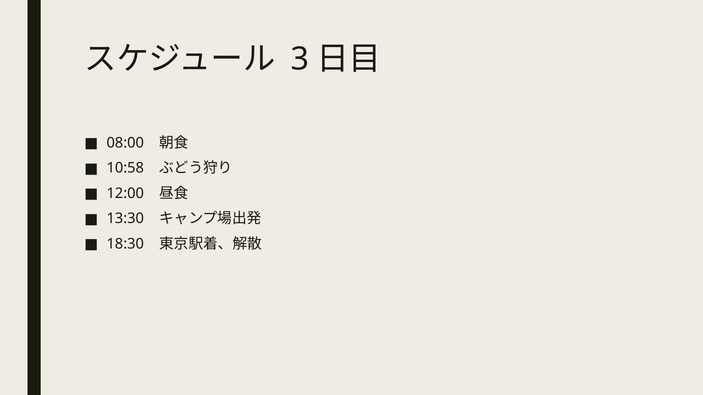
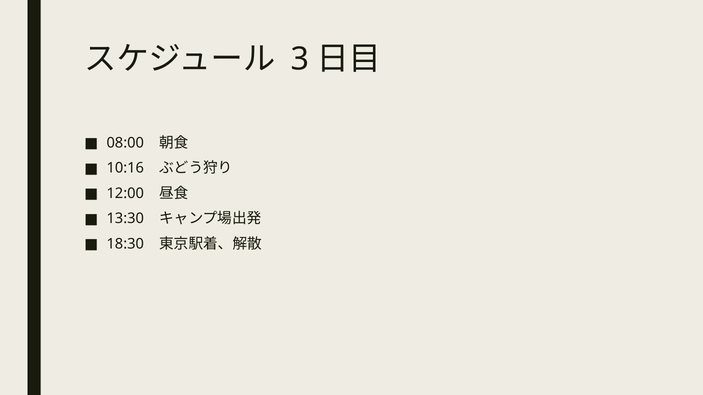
10:58: 10:58 -> 10:16
